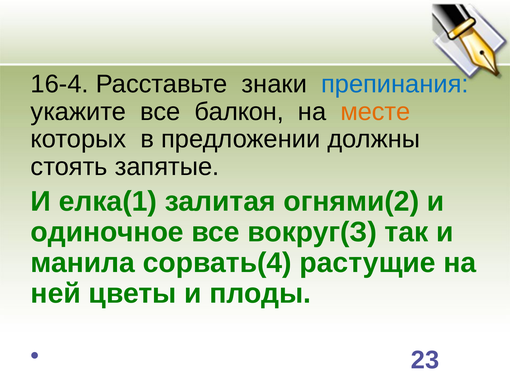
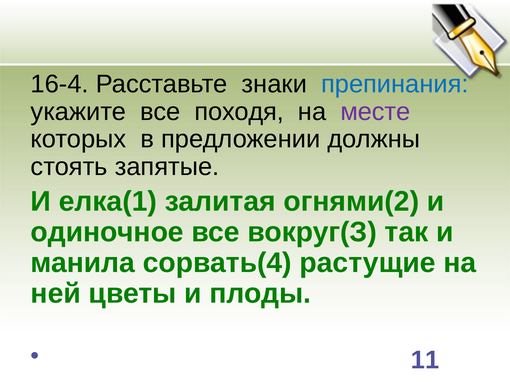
балкон: балкон -> походя
месте colour: orange -> purple
23: 23 -> 11
